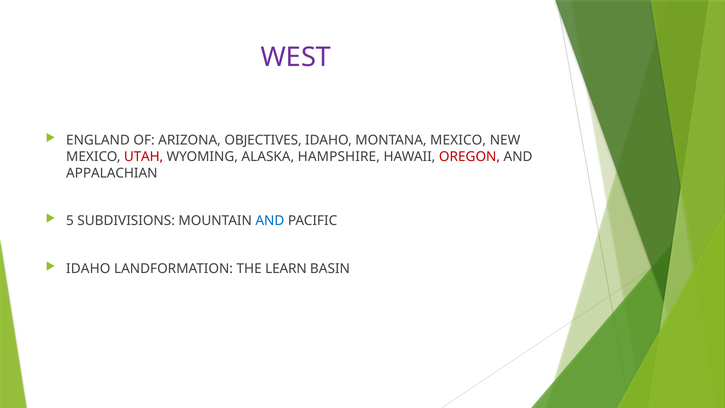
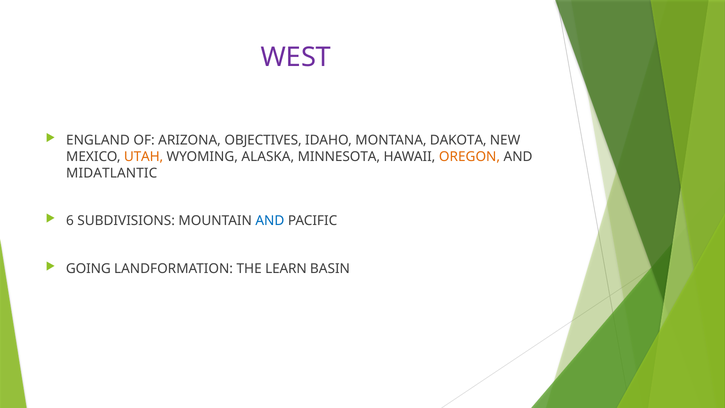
MONTANA MEXICO: MEXICO -> DAKOTA
UTAH colour: red -> orange
HAMPSHIRE: HAMPSHIRE -> MINNESOTA
OREGON colour: red -> orange
APPALACHIAN: APPALACHIAN -> MIDATLANTIC
5: 5 -> 6
IDAHO at (88, 268): IDAHO -> GOING
